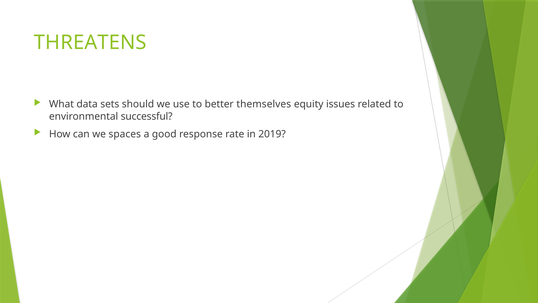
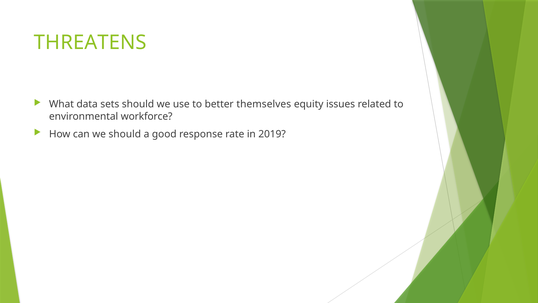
successful: successful -> workforce
we spaces: spaces -> should
